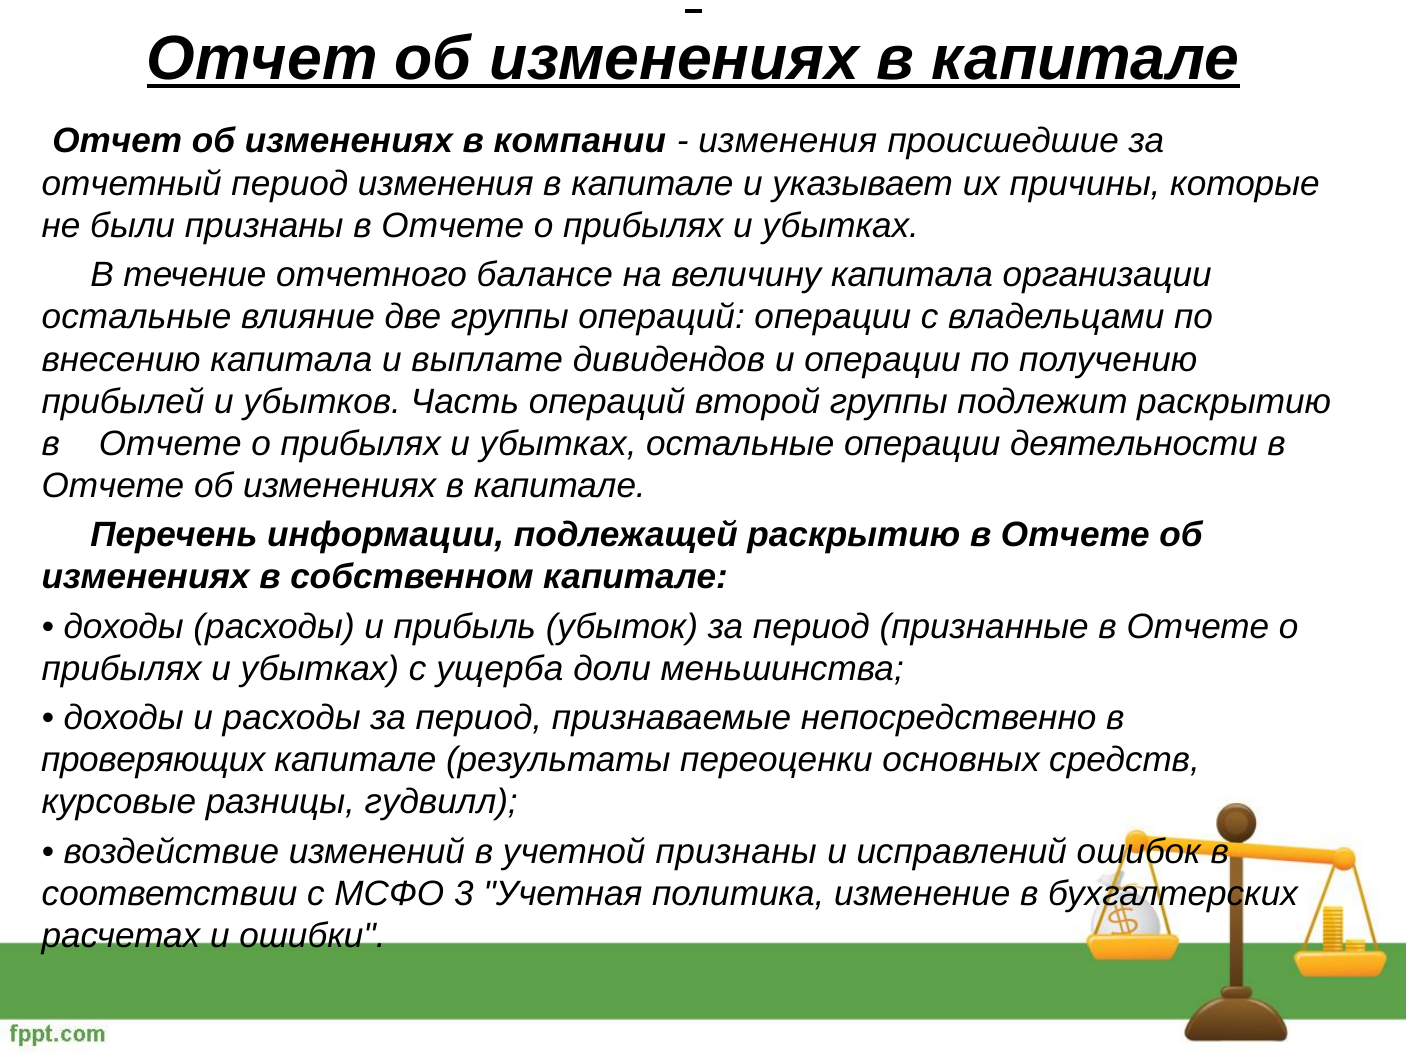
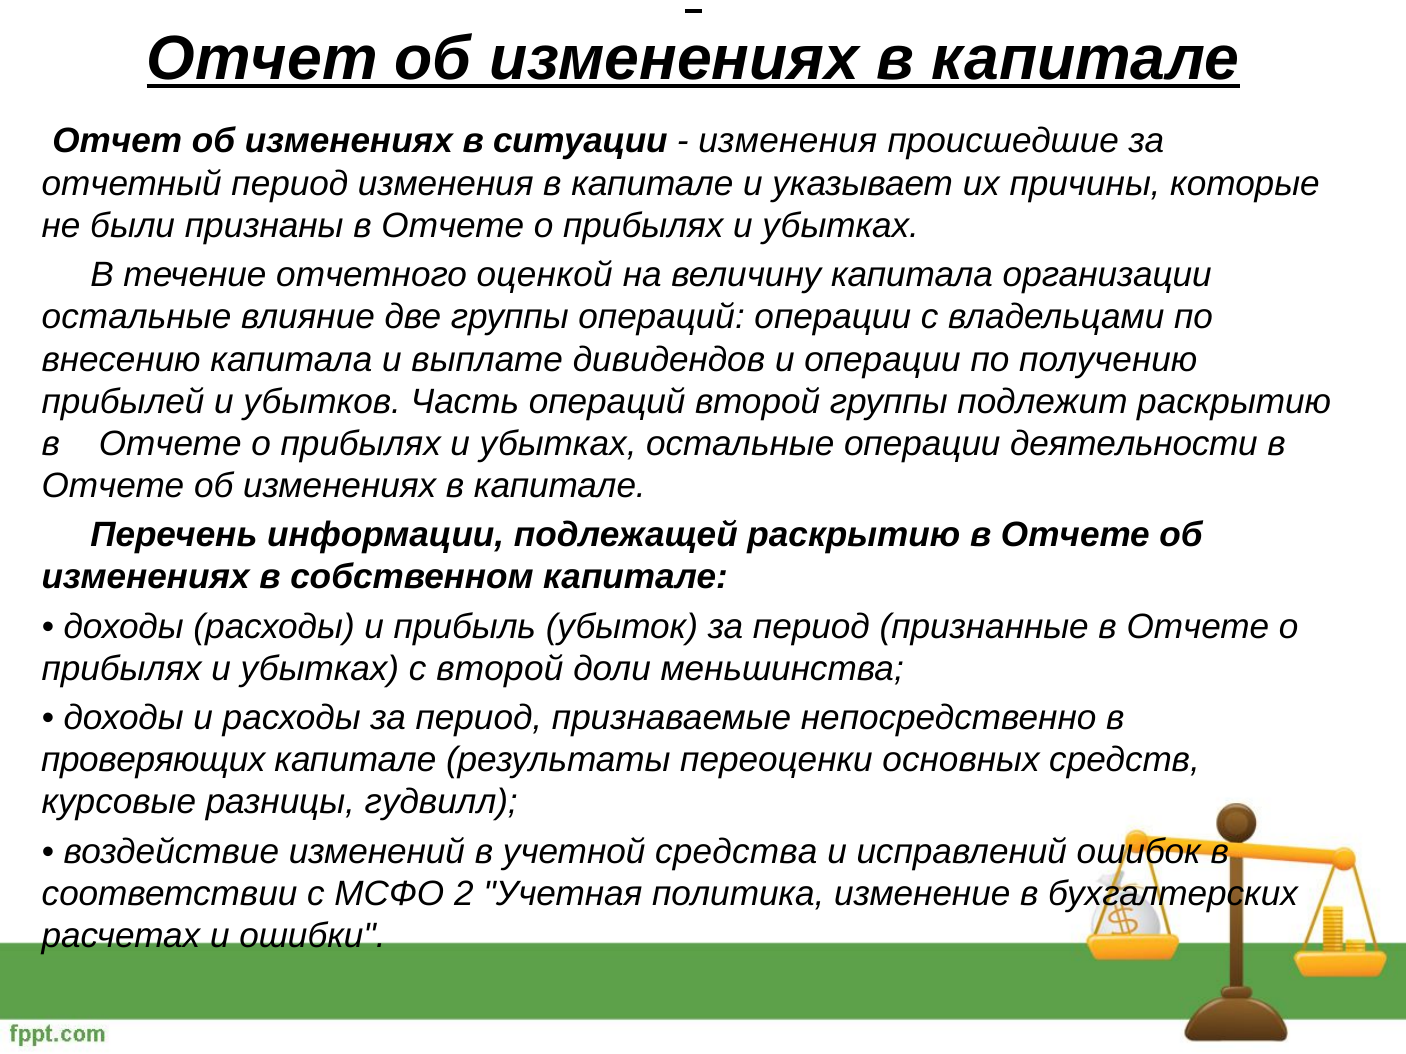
компании: компании -> ситуации
балансе: балансе -> оценкой
с ущерба: ущерба -> второй
учетной признаны: признаны -> средства
3: 3 -> 2
